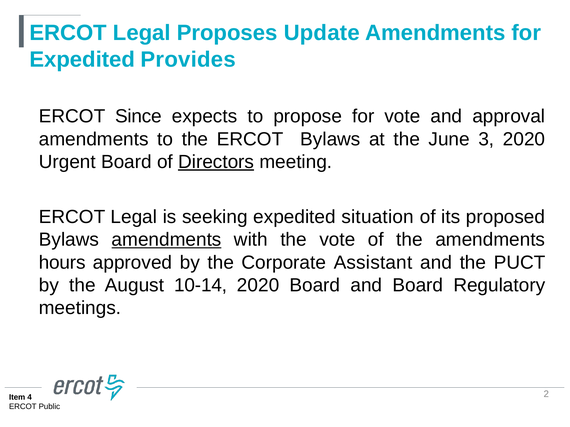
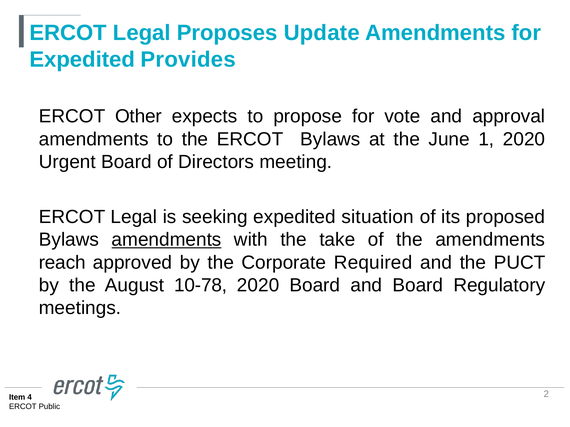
Since: Since -> Other
3: 3 -> 1
Directors underline: present -> none
the vote: vote -> take
hours: hours -> reach
Assistant: Assistant -> Required
10-14: 10-14 -> 10-78
